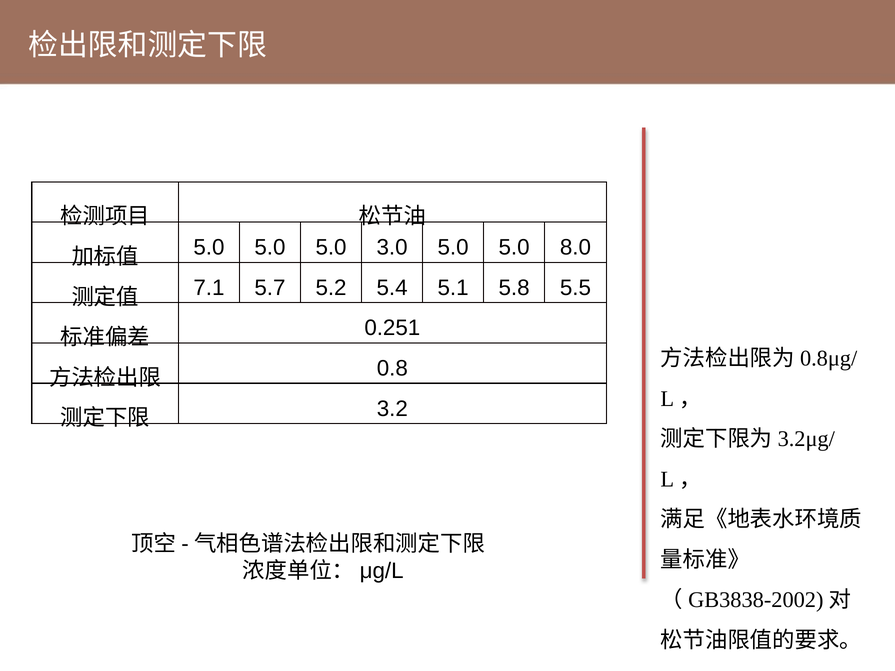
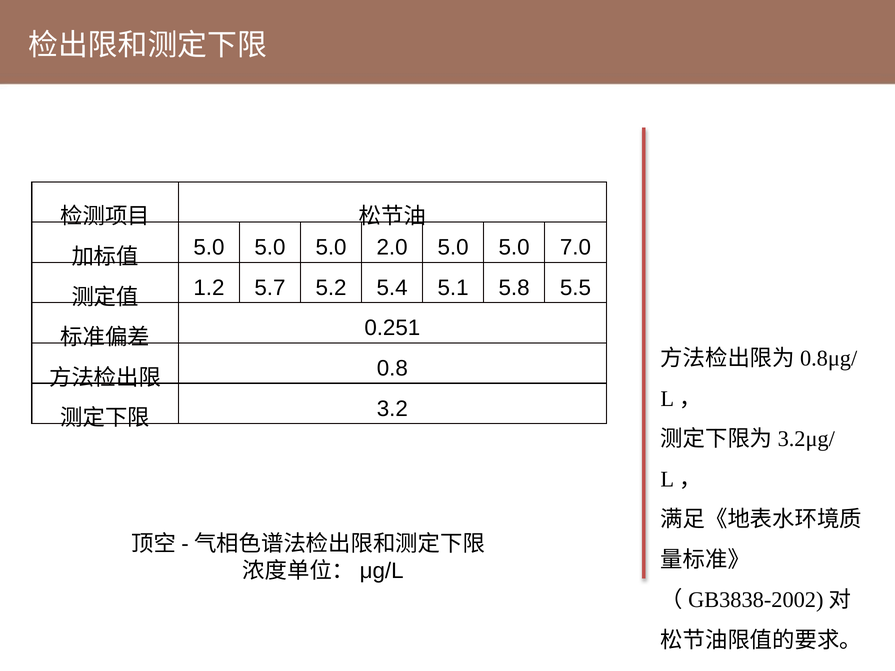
3.0: 3.0 -> 2.0
8.0: 8.0 -> 7.0
7.1: 7.1 -> 1.2
